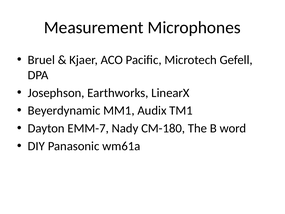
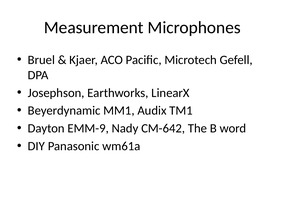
EMM-7: EMM-7 -> EMM-9
CM-180: CM-180 -> CM-642
